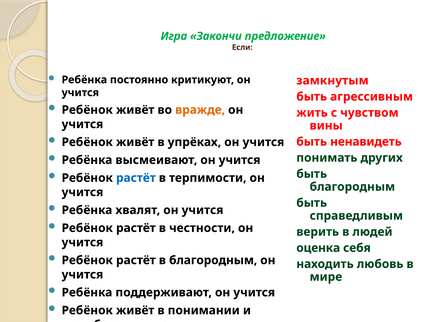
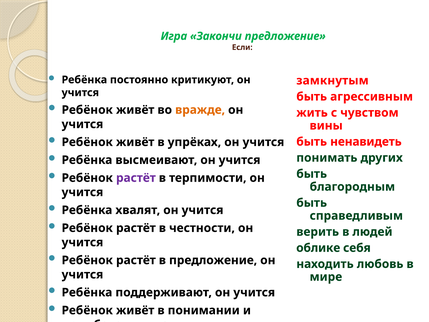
растёт at (136, 178) colour: blue -> purple
оценка: оценка -> облике
в благородным: благородным -> предложение
